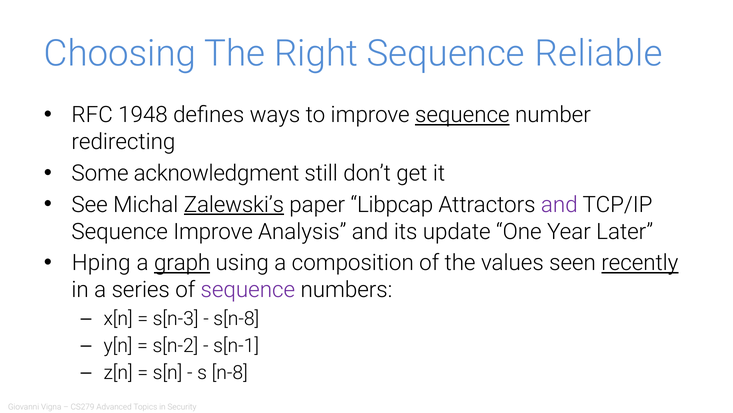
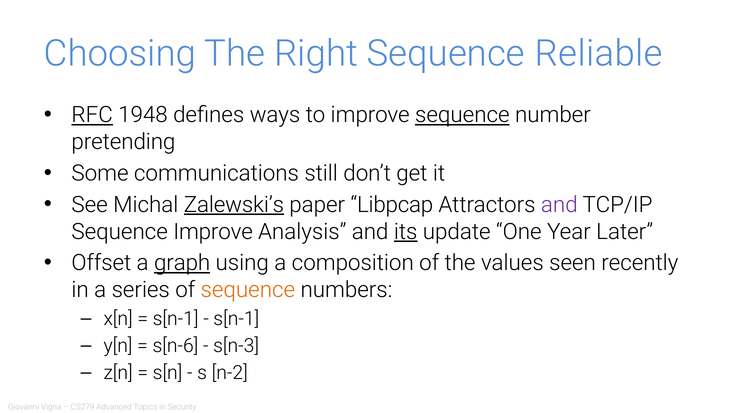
RFC underline: none -> present
redirecting: redirecting -> pretending
acknowledgment: acknowledgment -> communications
its underline: none -> present
Hping: Hping -> Offset
recently underline: present -> none
sequence at (248, 290) colour: purple -> orange
s[n-3 at (176, 318): s[n-3 -> s[n-1
s[n-8 at (236, 318): s[n-8 -> s[n-1
s[n-2: s[n-2 -> s[n-6
s[n-1: s[n-1 -> s[n-3
n-8: n-8 -> n-2
